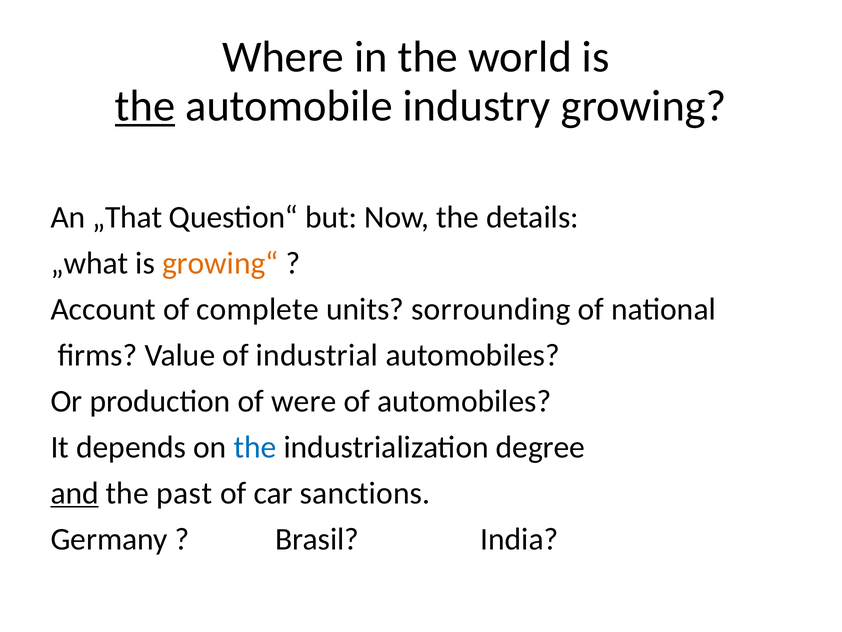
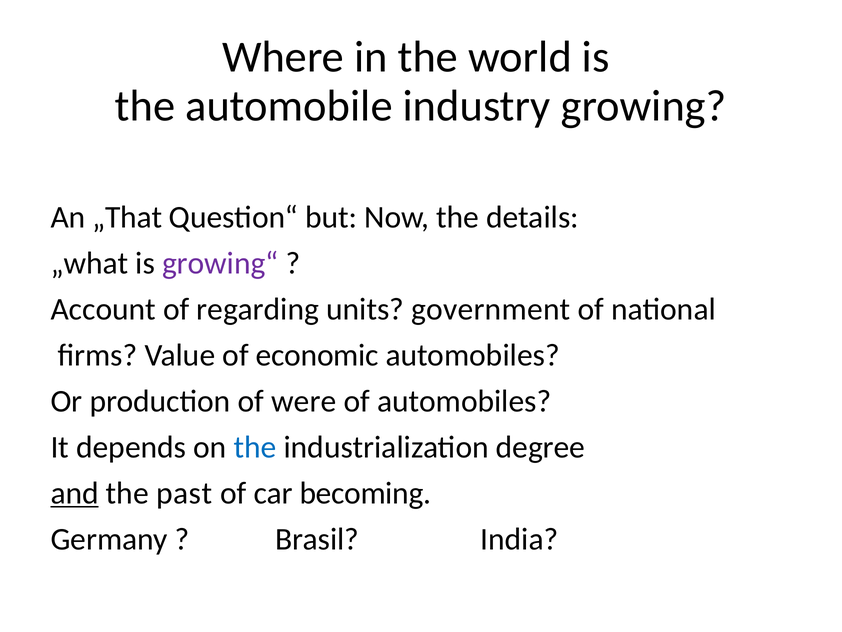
the at (145, 106) underline: present -> none
growing“ colour: orange -> purple
complete: complete -> regarding
sorrounding: sorrounding -> government
industrial: industrial -> economic
sanctions: sanctions -> becoming
